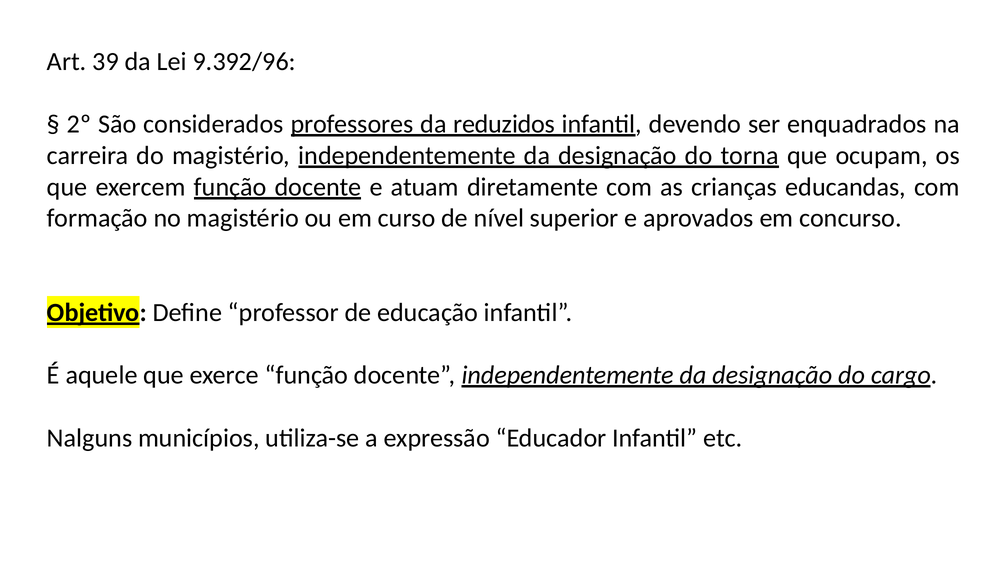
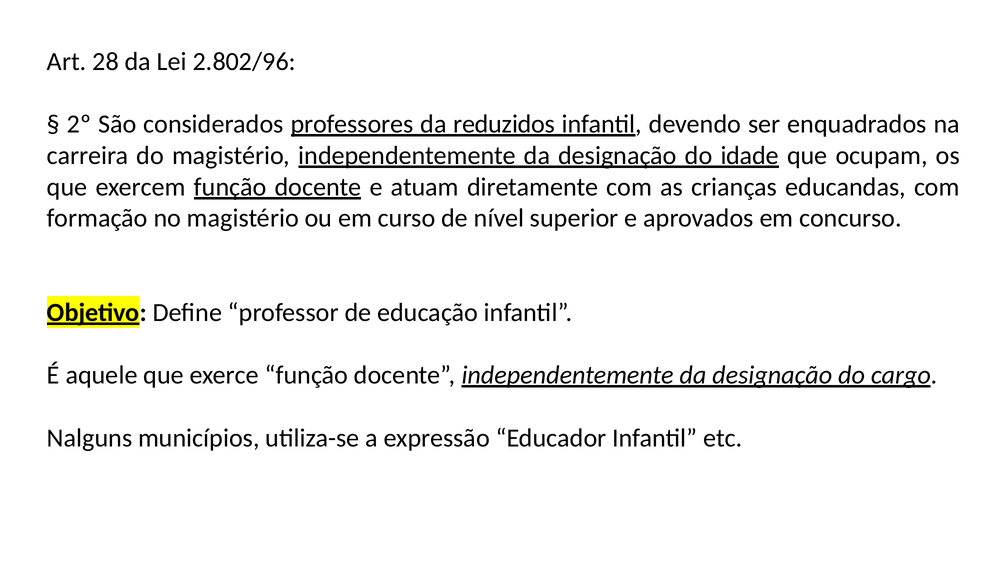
39: 39 -> 28
9.392/96: 9.392/96 -> 2.802/96
torna: torna -> idade
